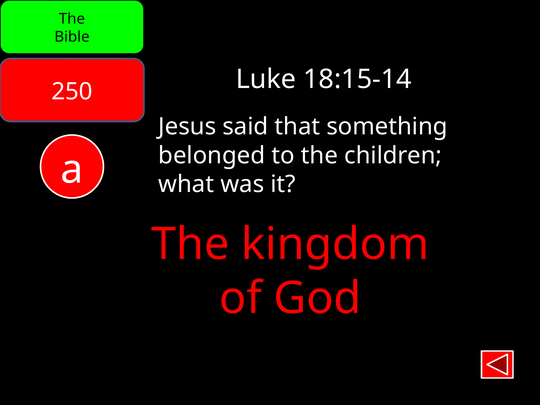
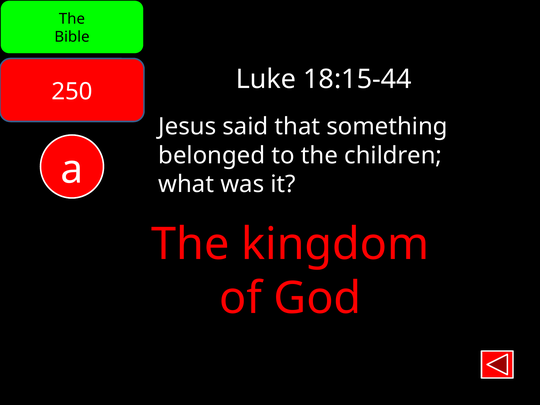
18:15-14: 18:15-14 -> 18:15-44
